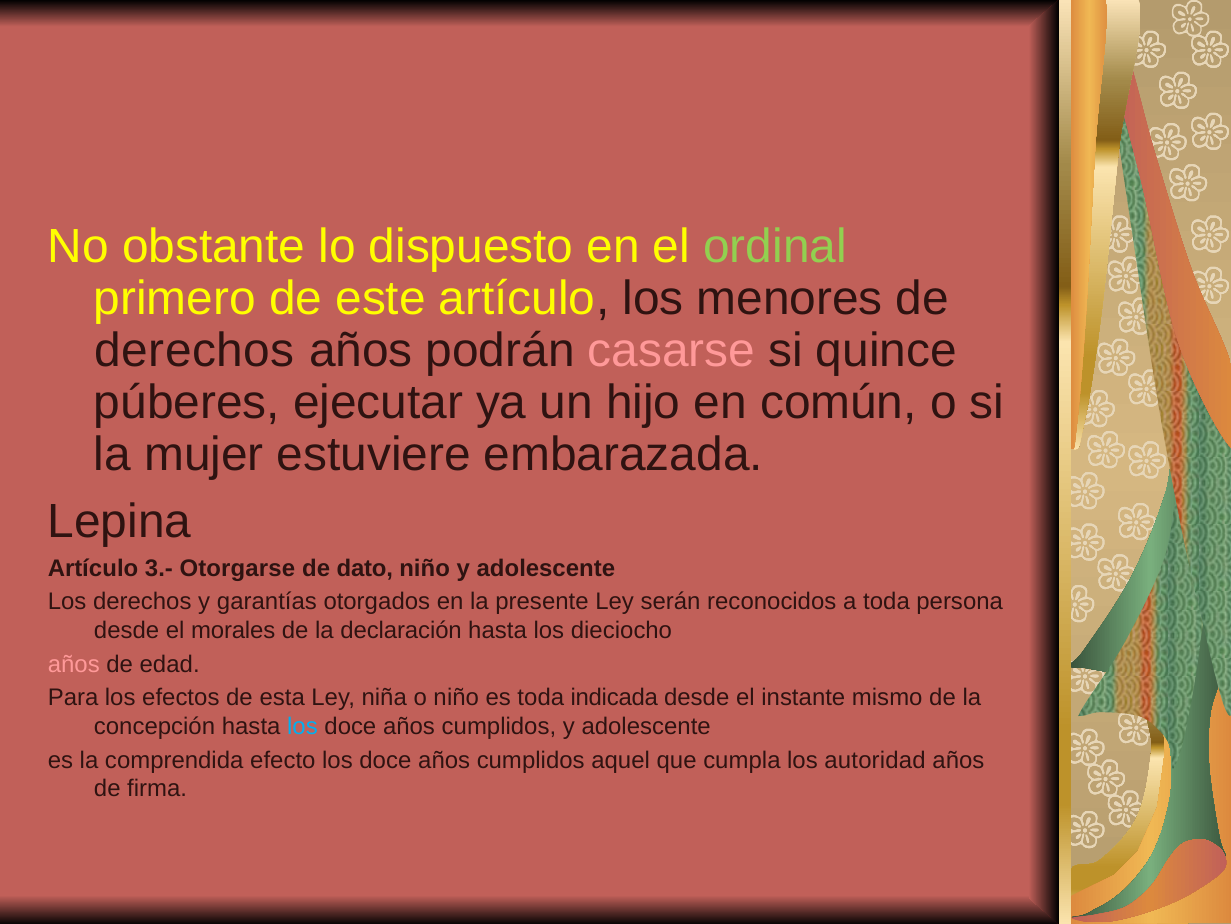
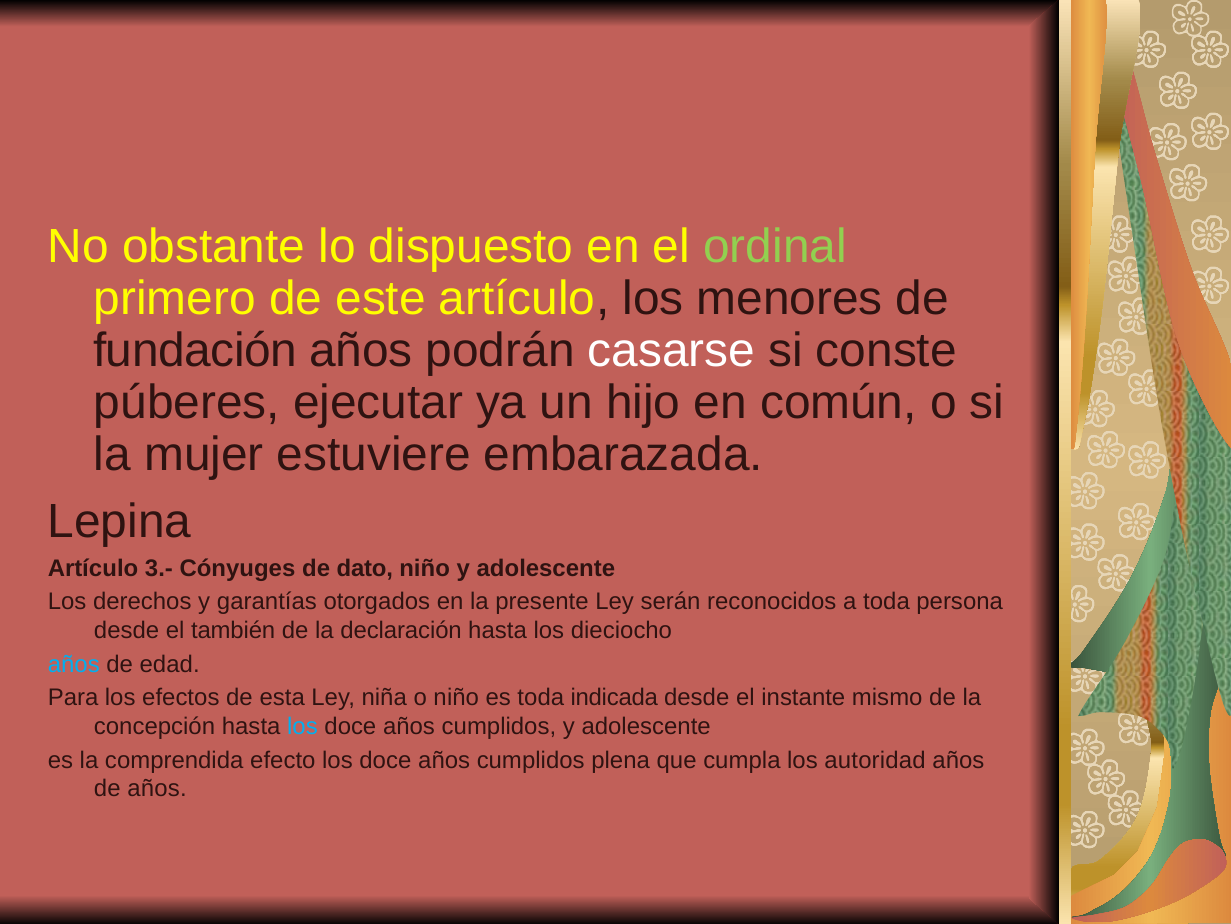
derechos at (195, 350): derechos -> fundación
casarse colour: pink -> white
quince: quince -> conste
Otorgarse: Otorgarse -> Cónyuges
morales: morales -> también
años at (74, 664) colour: pink -> light blue
aquel: aquel -> plena
de firma: firma -> años
